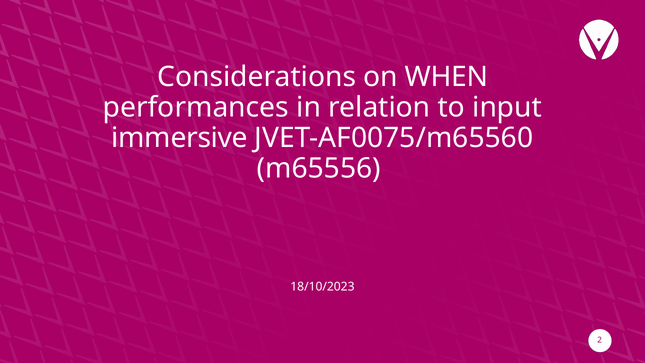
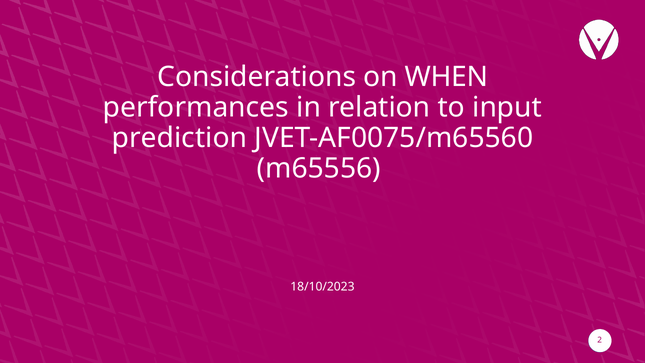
immersive: immersive -> prediction
